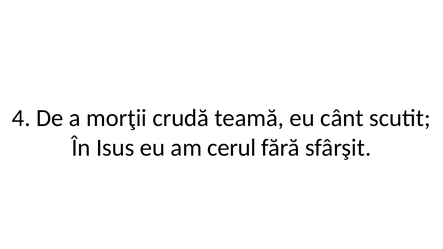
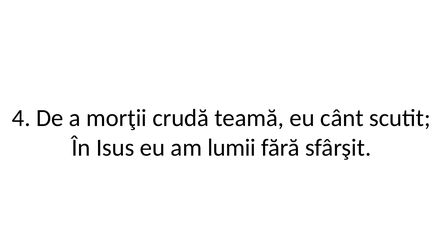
cerul: cerul -> lumii
